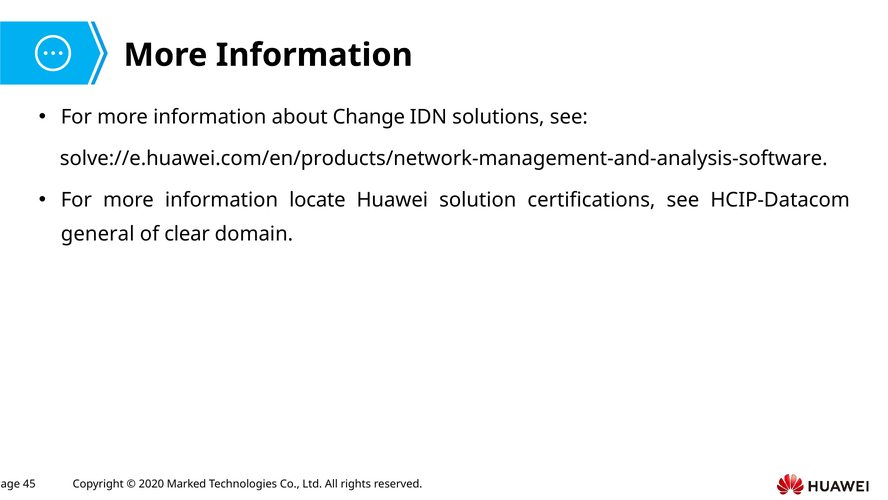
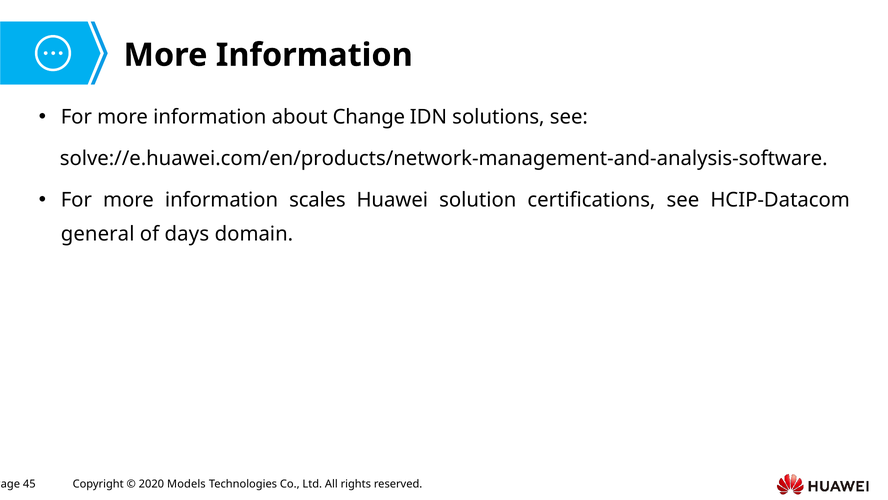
locate: locate -> scales
clear: clear -> days
Marked: Marked -> Models
